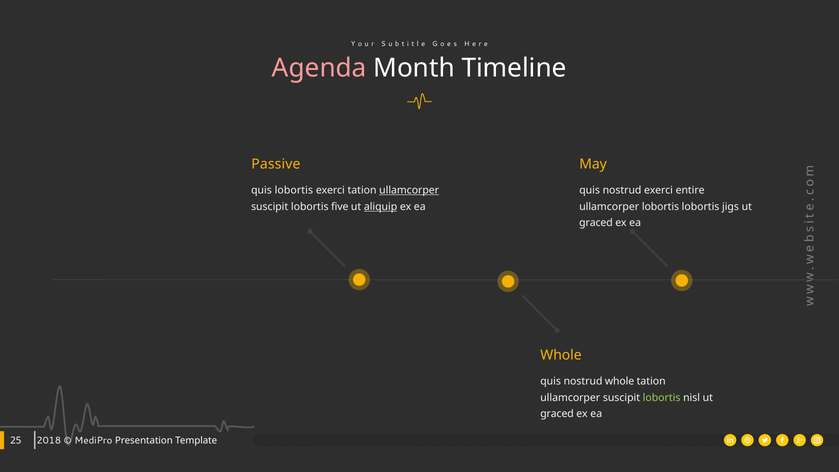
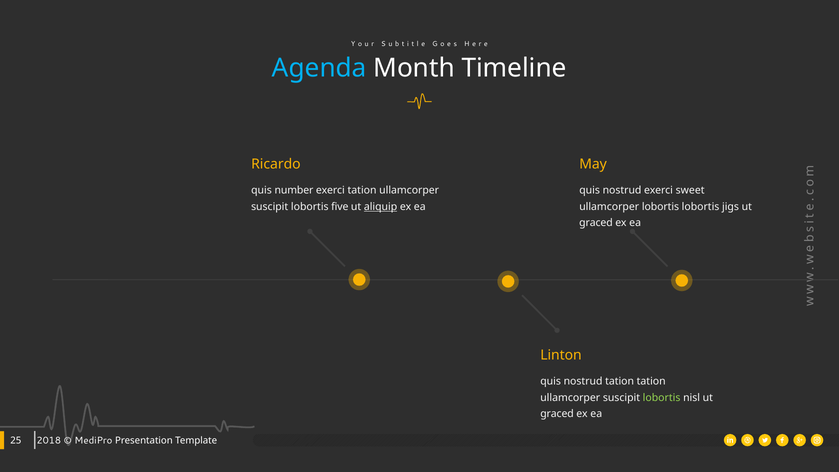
Agenda colour: pink -> light blue
Passive: Passive -> Ricardo
quis lobortis: lobortis -> number
ullamcorper at (409, 190) underline: present -> none
entire: entire -> sweet
Whole at (561, 355): Whole -> Linton
nostrud whole: whole -> tation
